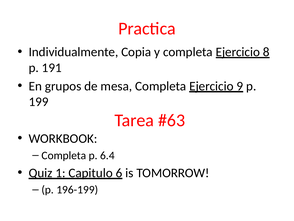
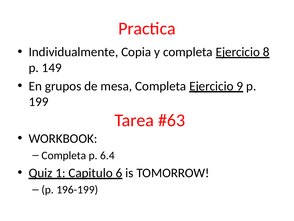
191: 191 -> 149
